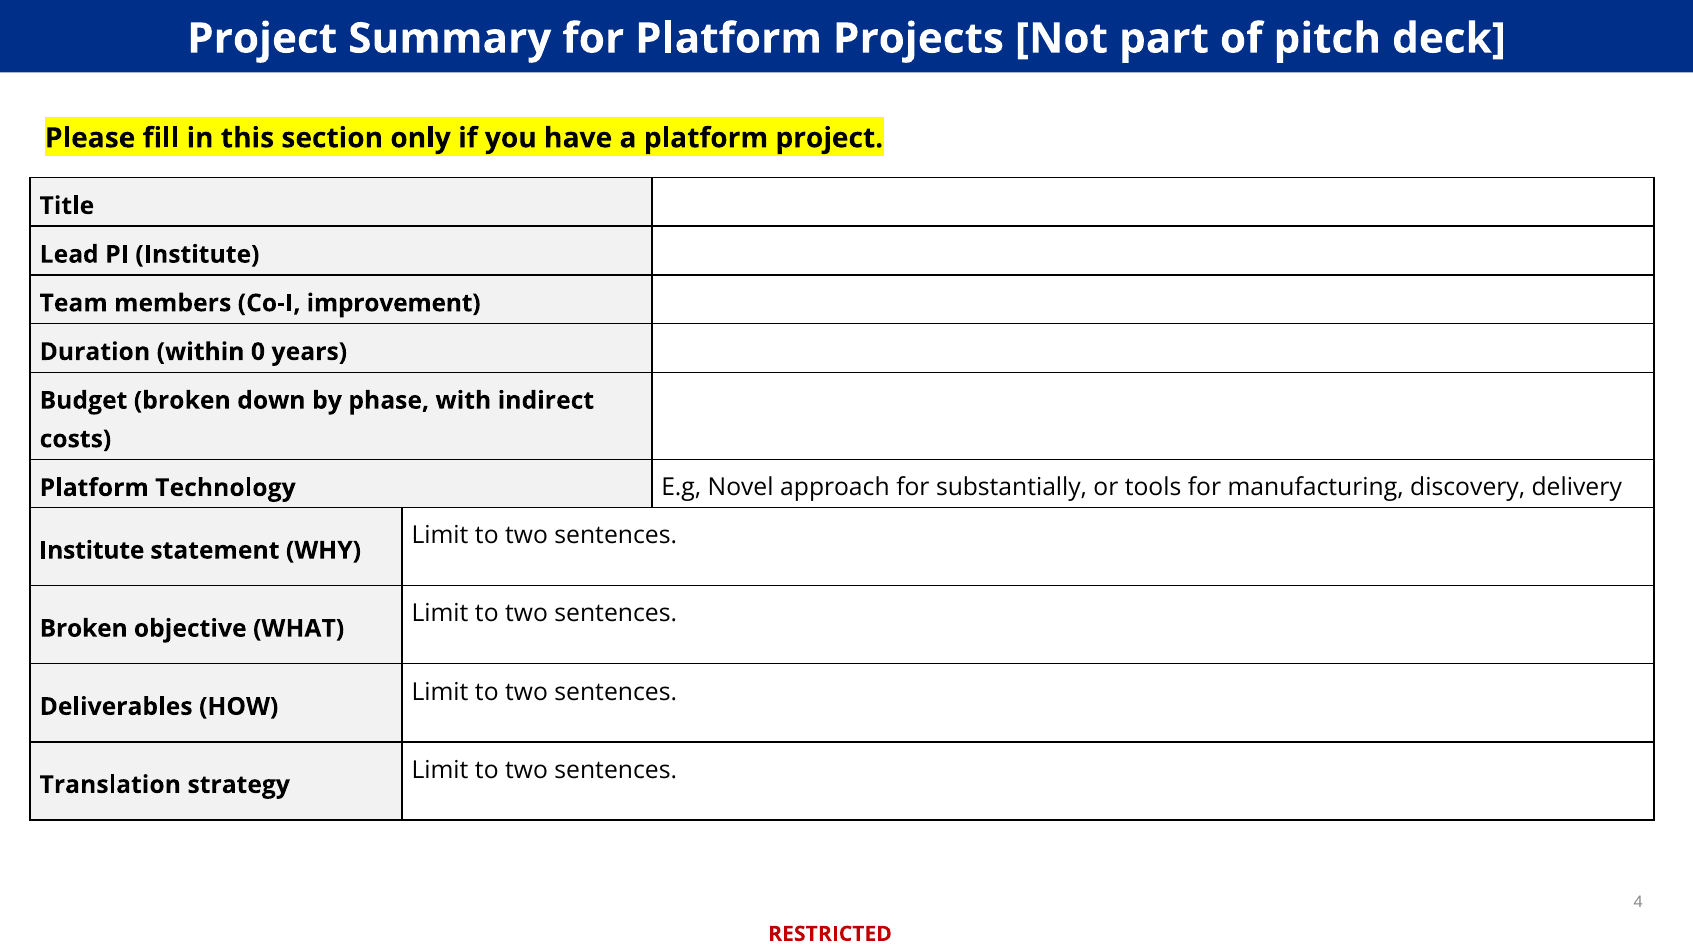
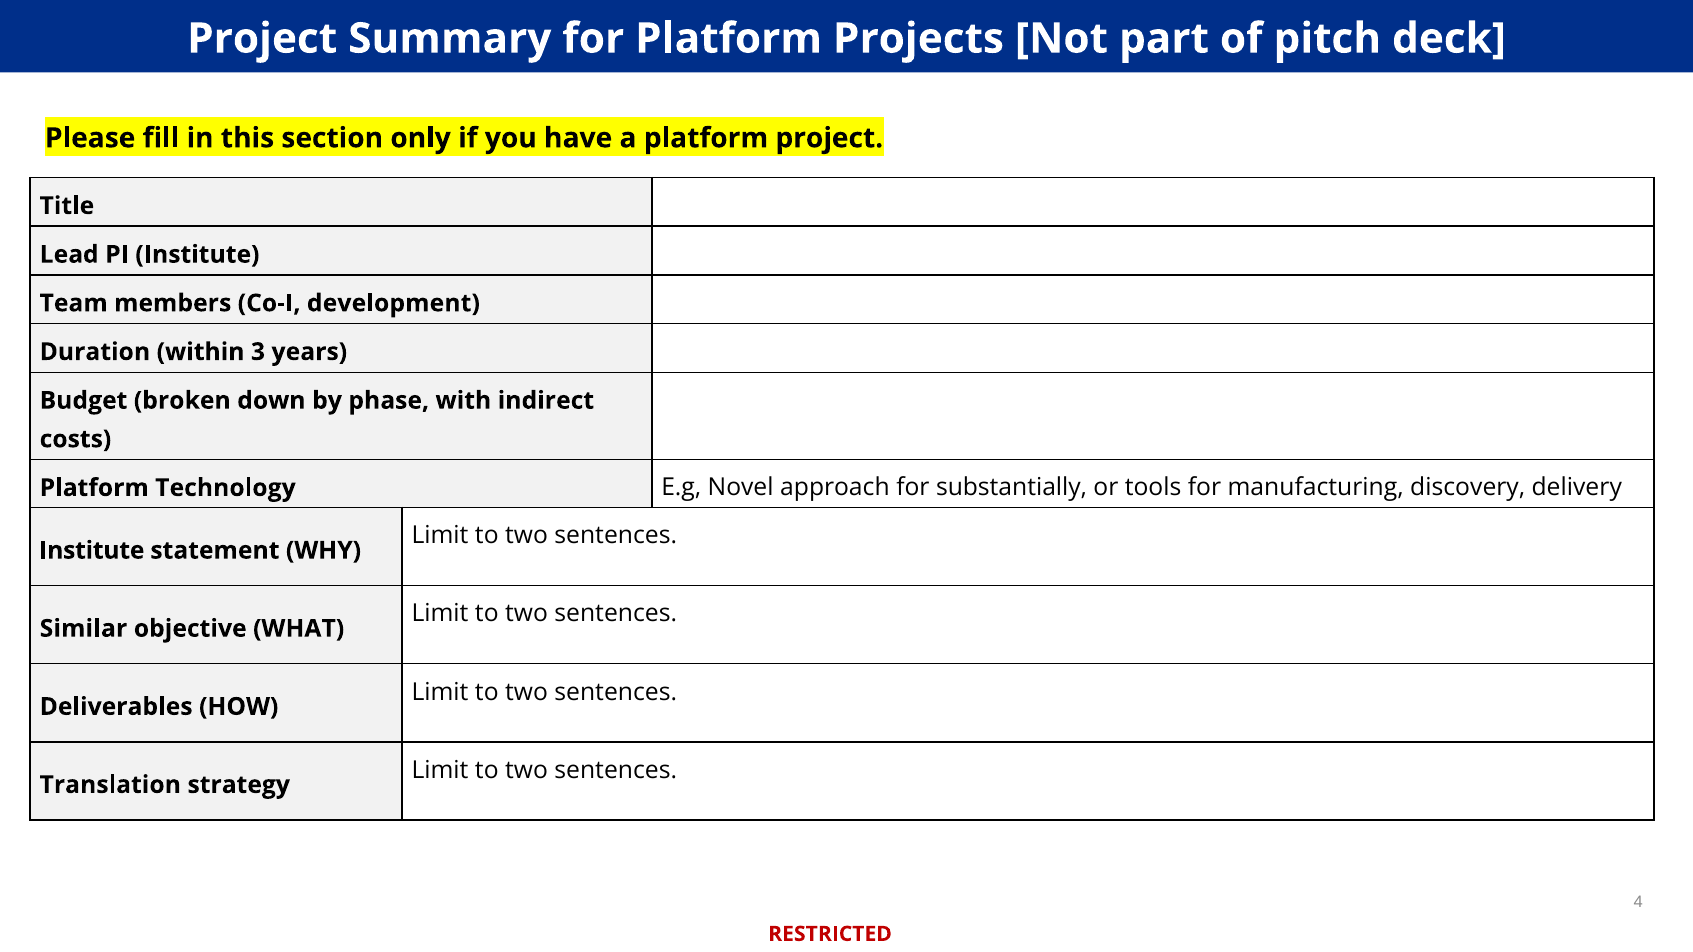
improvement: improvement -> development
0: 0 -> 3
Broken at (84, 629): Broken -> Similar
